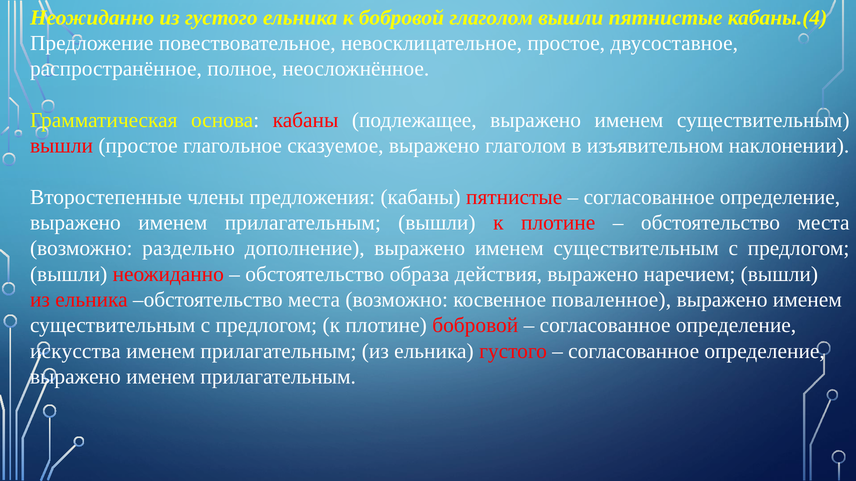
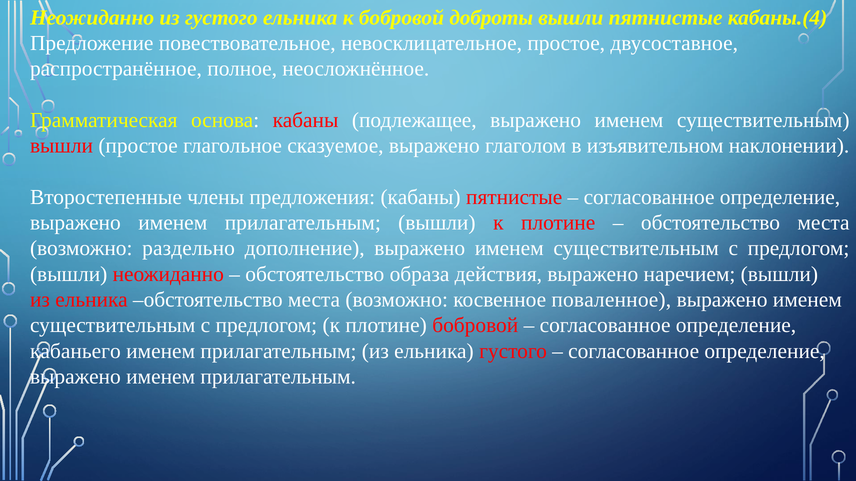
бобровой глаголом: глаголом -> доброты
искусства: искусства -> кабаньего
